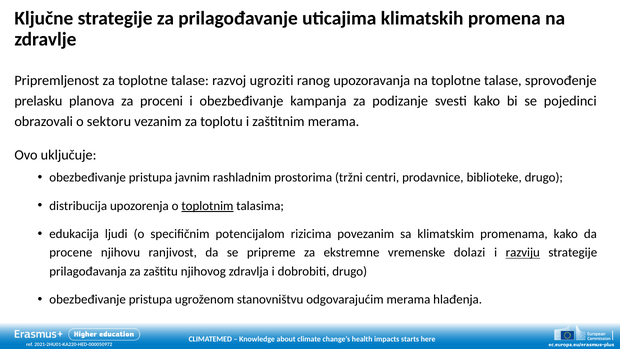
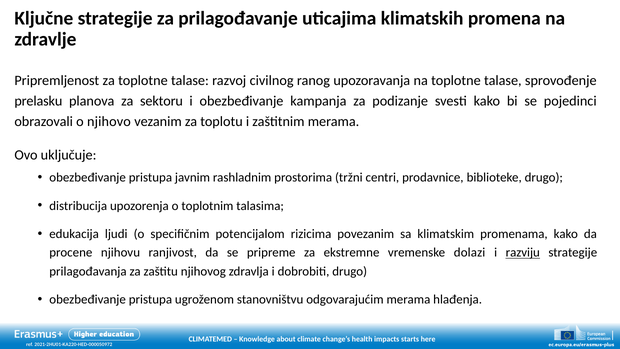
ugroziti: ugroziti -> civilnog
proceni: proceni -> sektoru
sektoru: sektoru -> njihovo
toplotnim underline: present -> none
